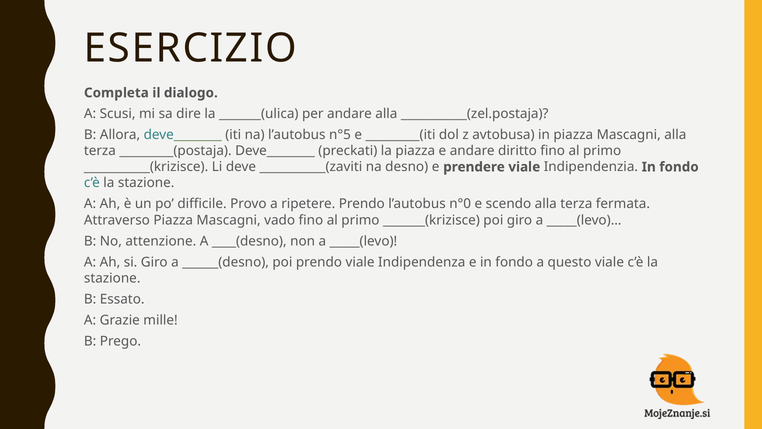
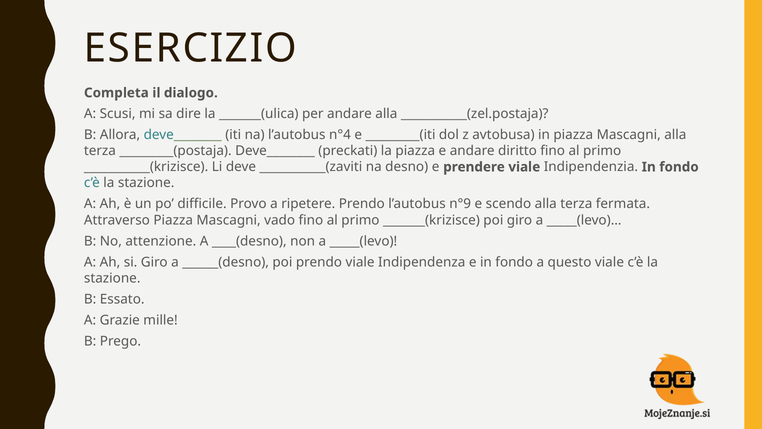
n°5: n°5 -> n°4
n°0: n°0 -> n°9
